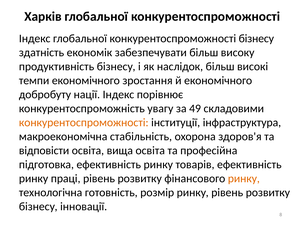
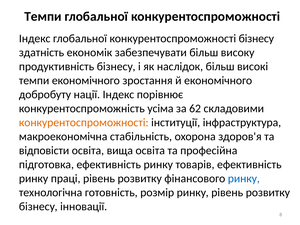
Харків at (43, 16): Харків -> Темпи
увагу: увагу -> усіма
49: 49 -> 62
ринку at (244, 179) colour: orange -> blue
